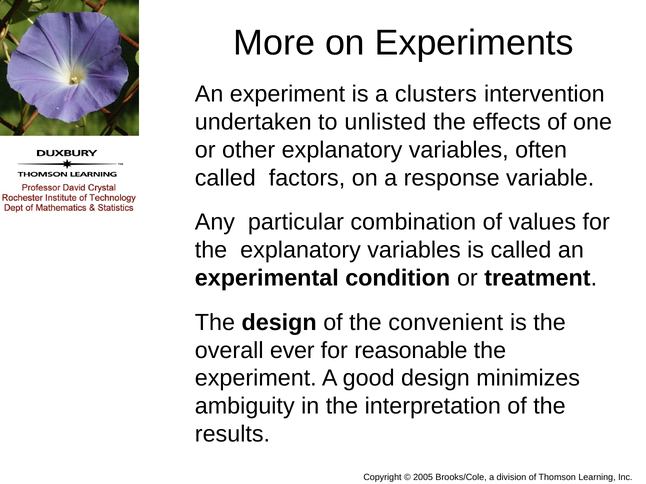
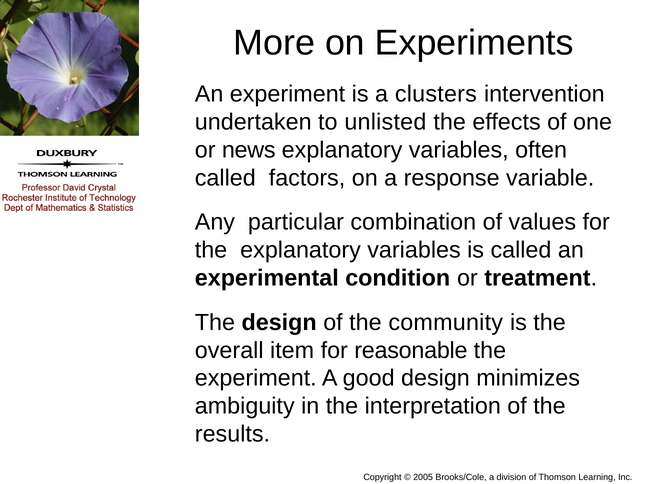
other: other -> news
convenient: convenient -> community
ever: ever -> item
